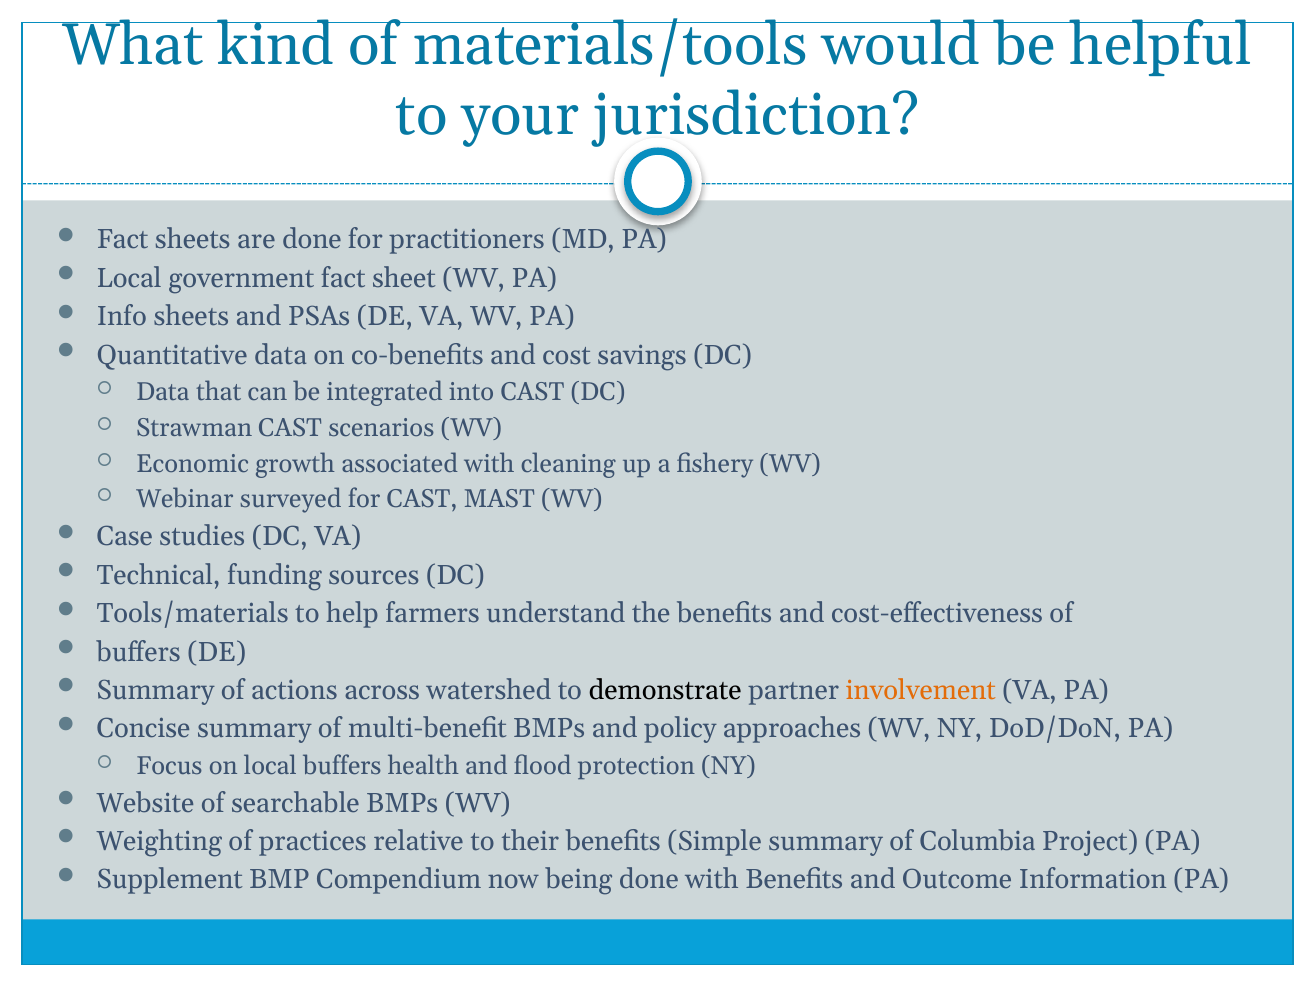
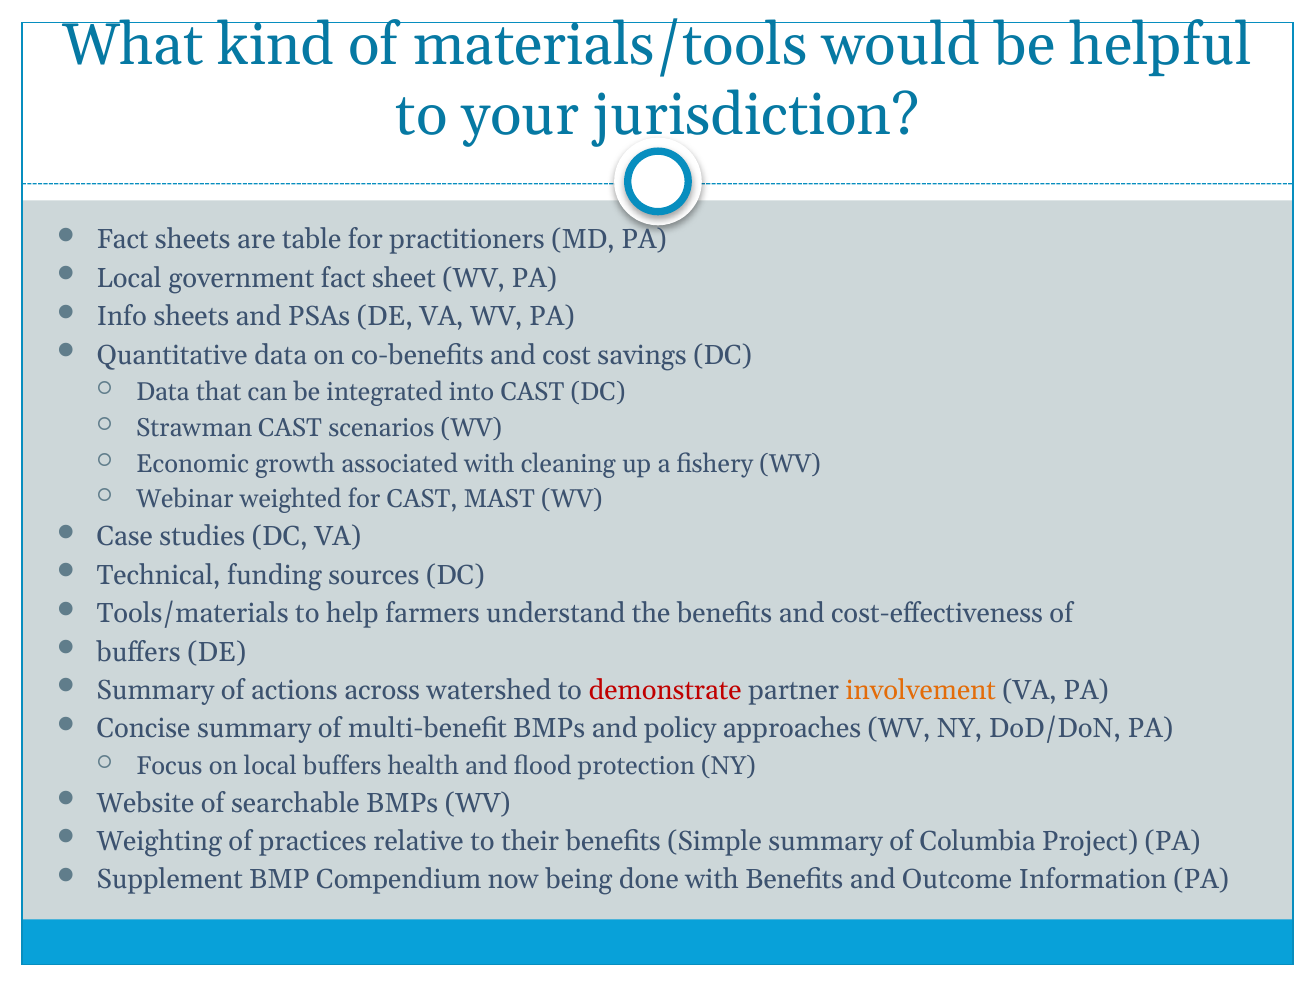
are done: done -> table
surveyed: surveyed -> weighted
demonstrate colour: black -> red
